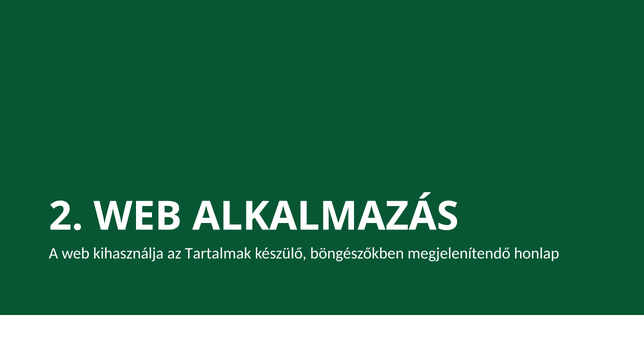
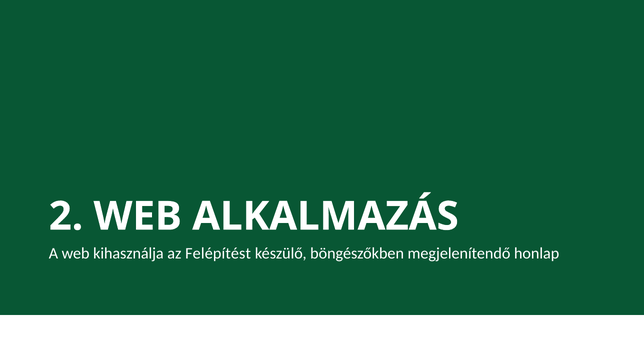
Tartalmak: Tartalmak -> Felépítést
